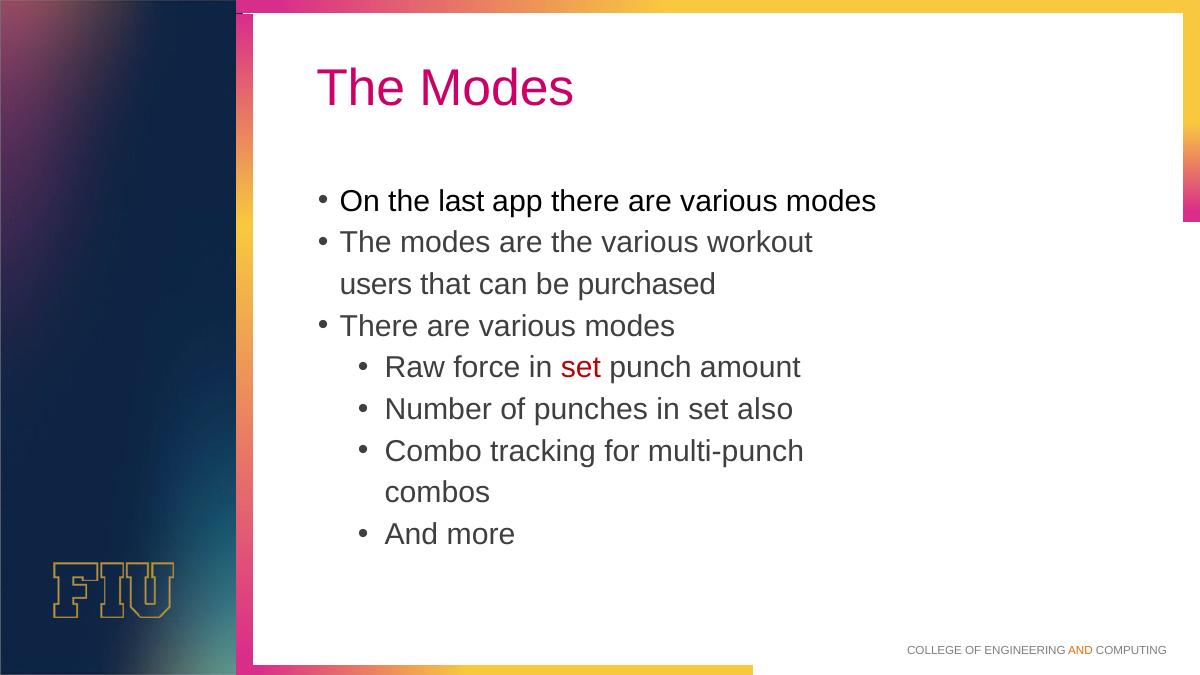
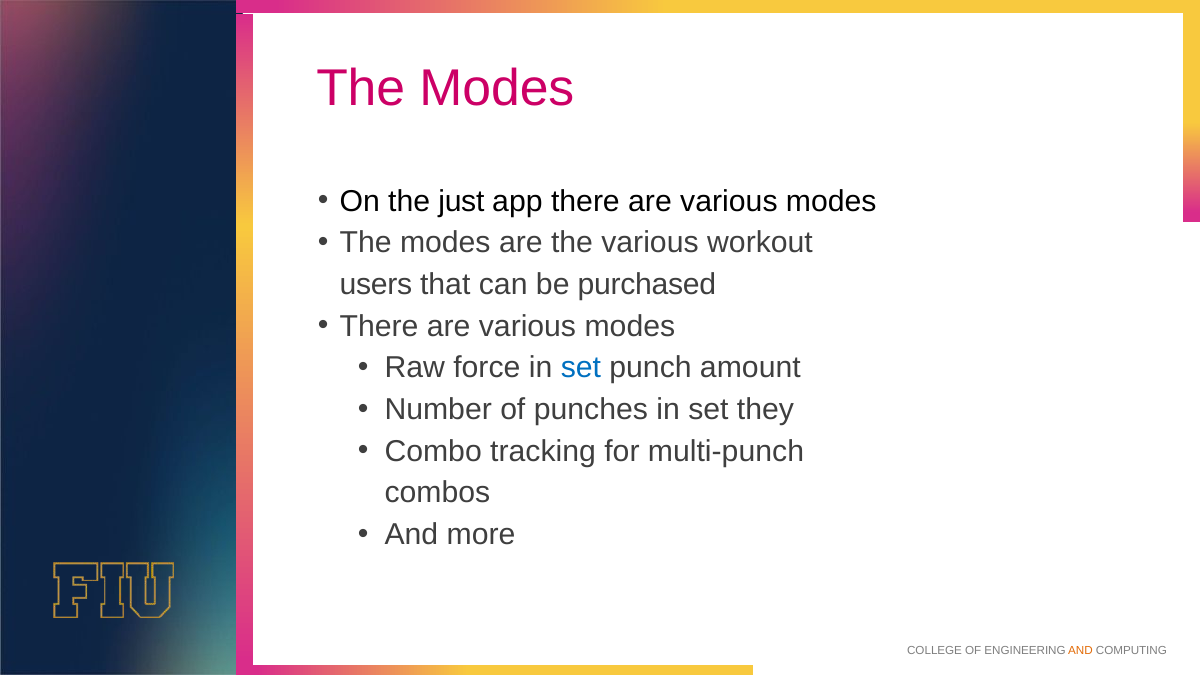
last: last -> just
set at (581, 368) colour: red -> blue
also: also -> they
